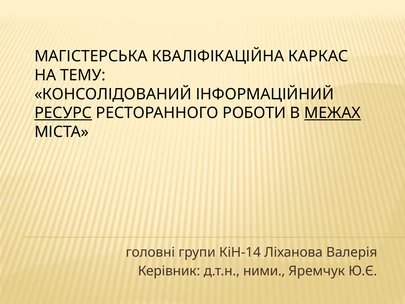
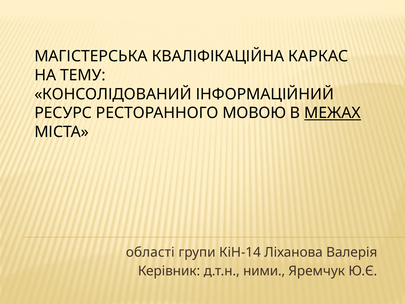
РЕСУРС underline: present -> none
РОБОТИ: РОБОТИ -> МОВОЮ
головні: головні -> області
